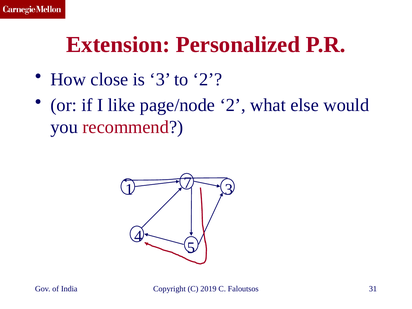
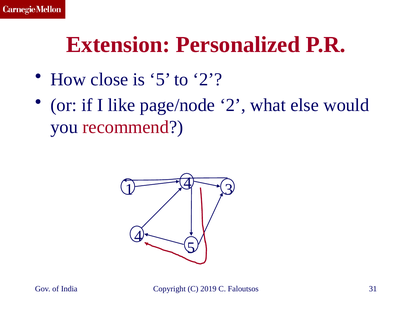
is 3: 3 -> 5
1 7: 7 -> 4
